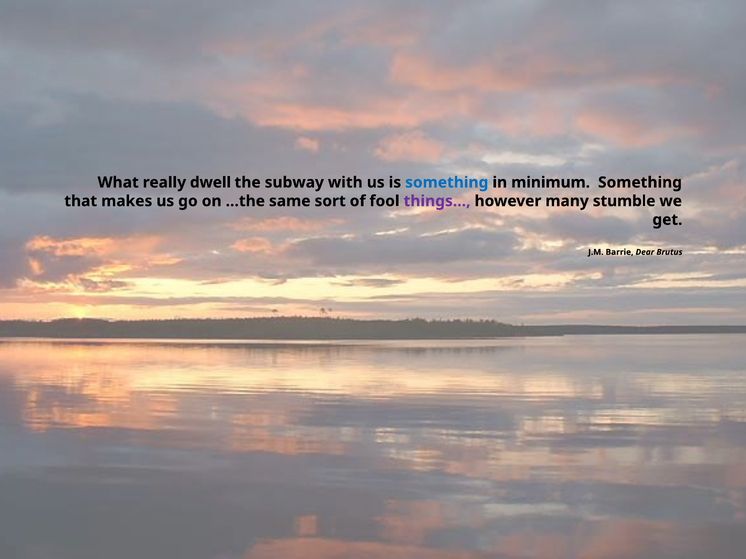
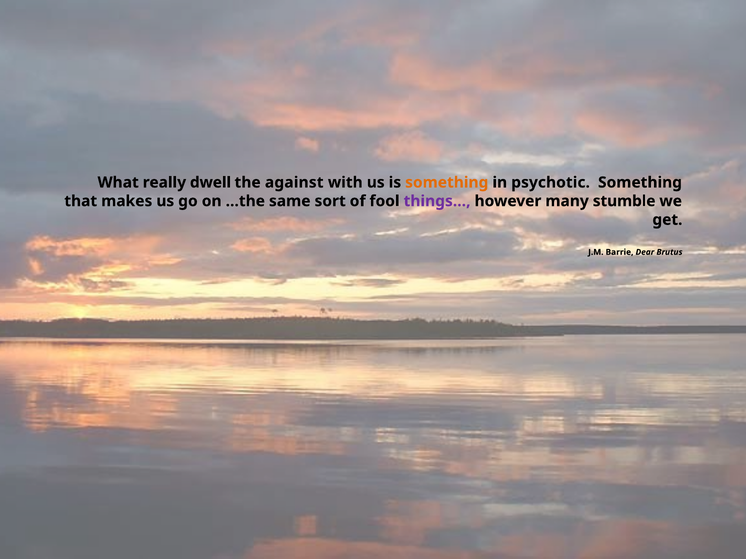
subway: subway -> against
something at (447, 183) colour: blue -> orange
minimum: minimum -> psychotic
